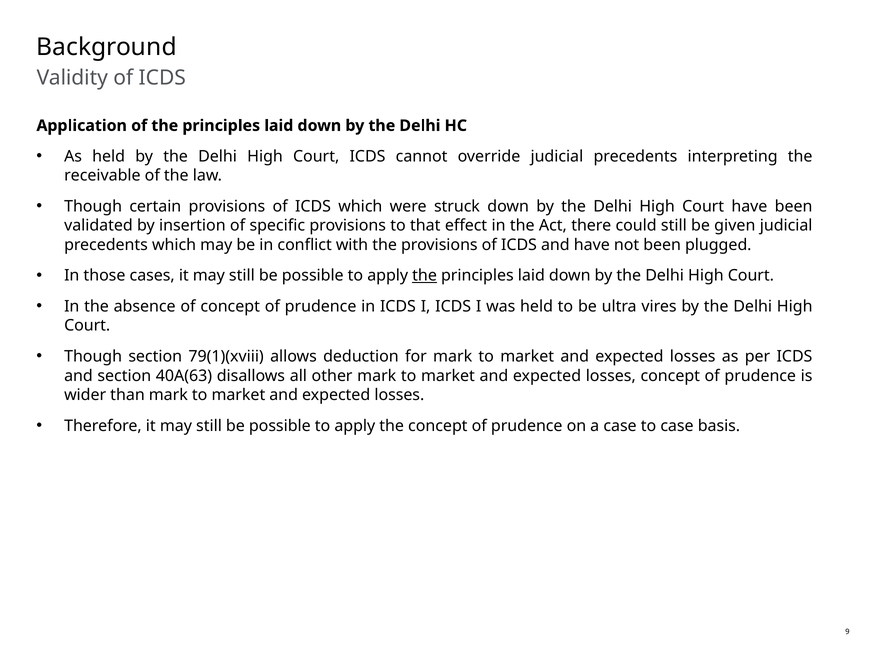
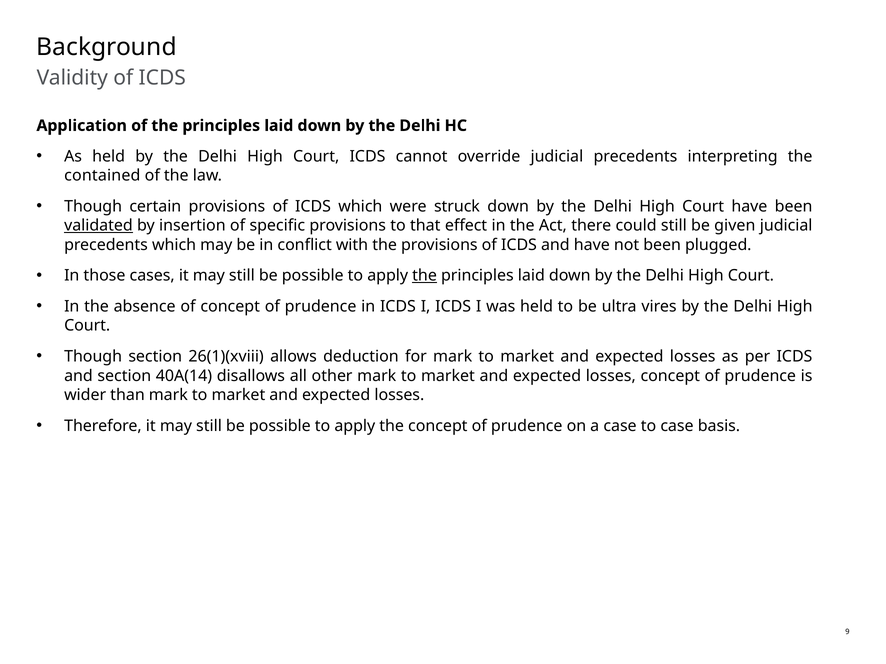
receivable: receivable -> contained
validated underline: none -> present
79(1)(xviii: 79(1)(xviii -> 26(1)(xviii
40A(63: 40A(63 -> 40A(14
